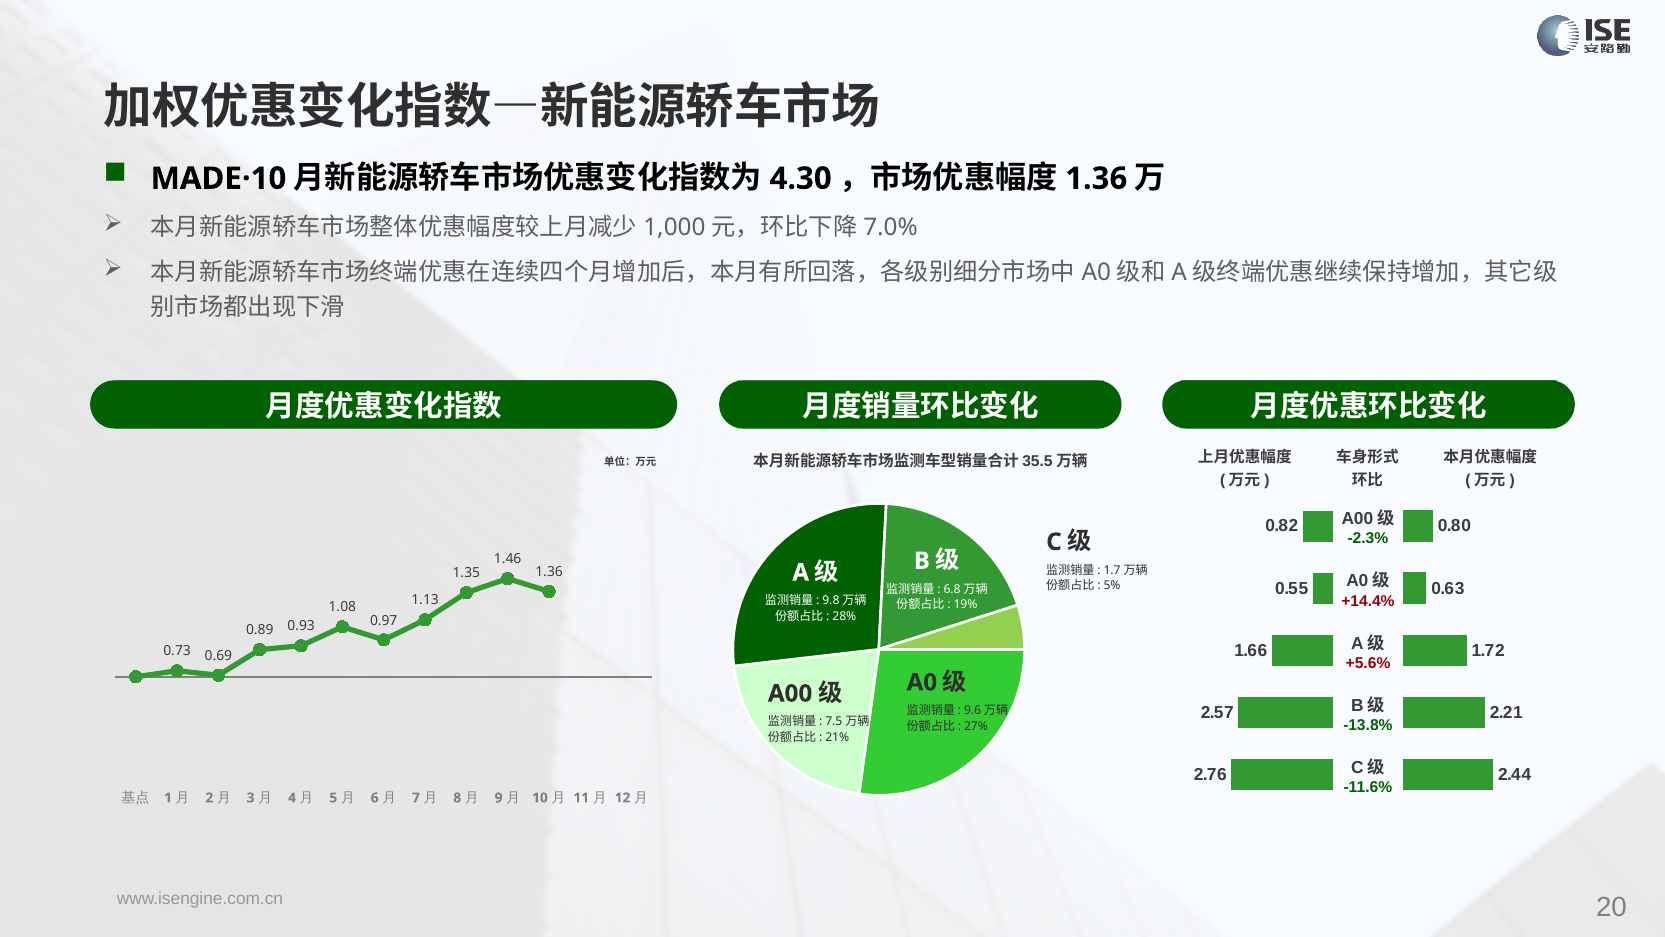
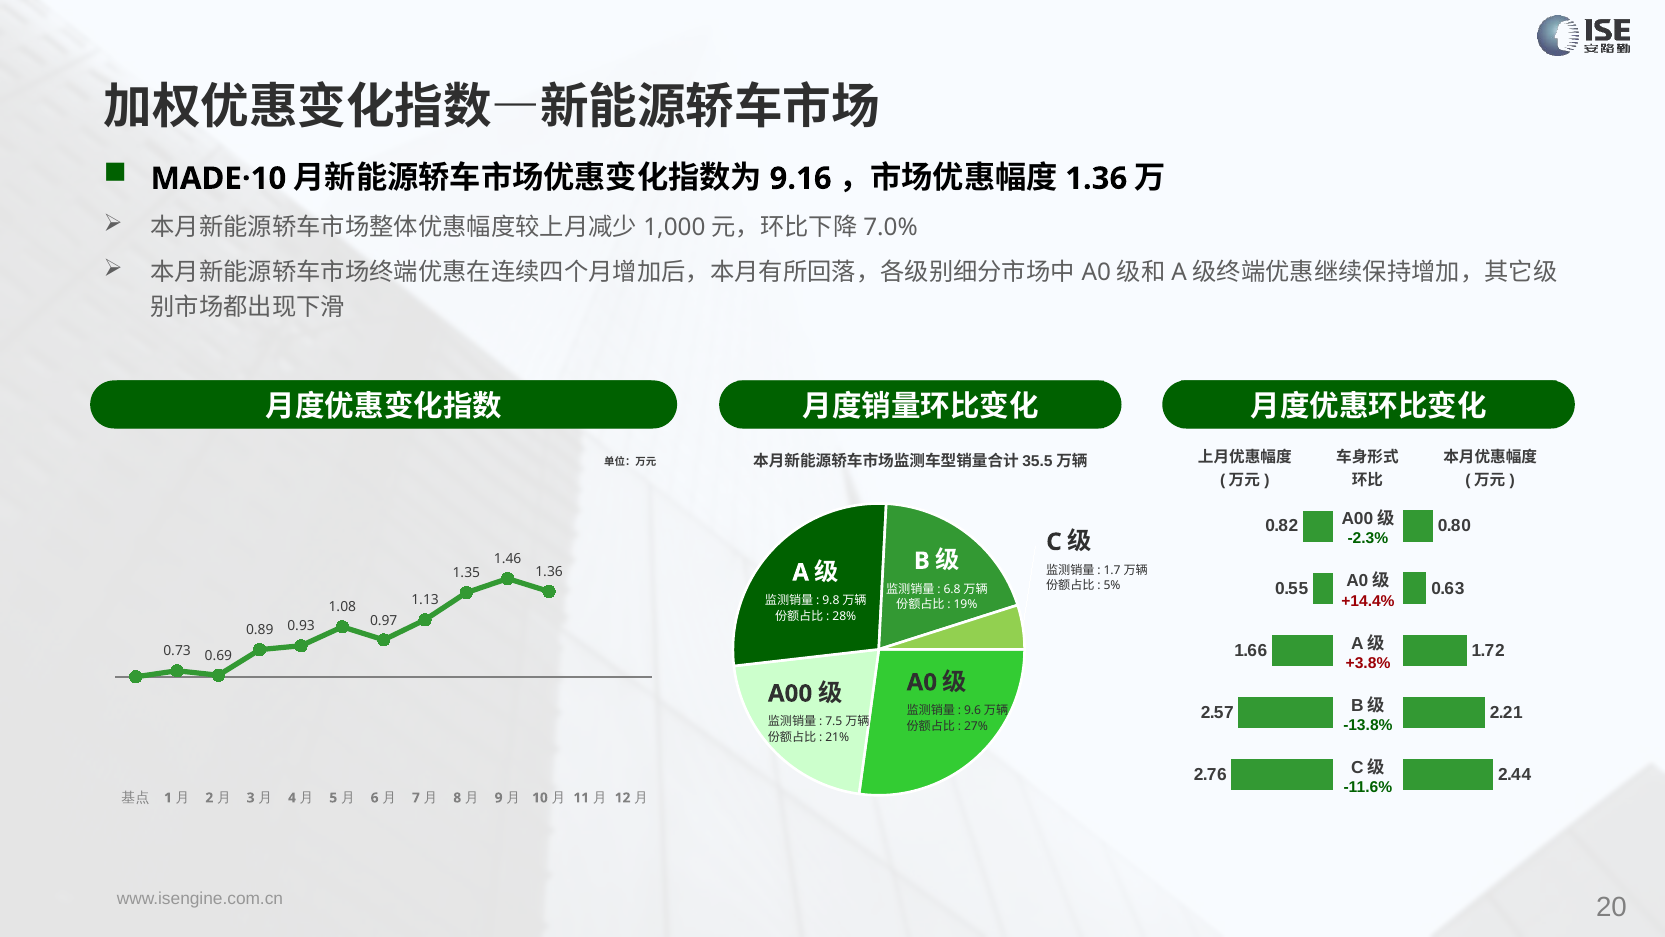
4.30: 4.30 -> 9.16
+5.6%: +5.6% -> +3.8%
